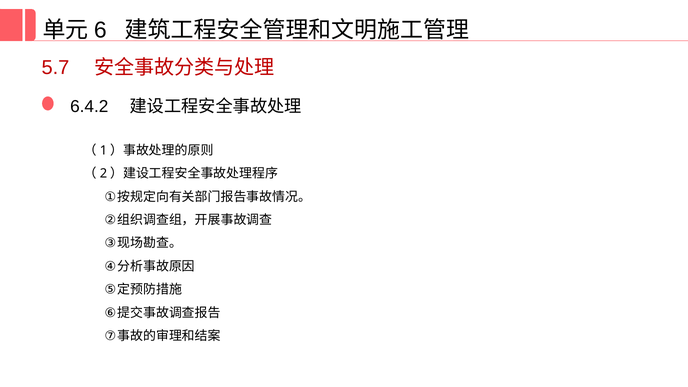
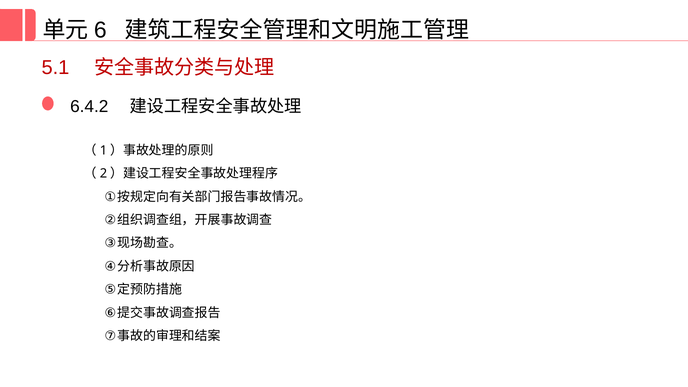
5.7: 5.7 -> 5.1
